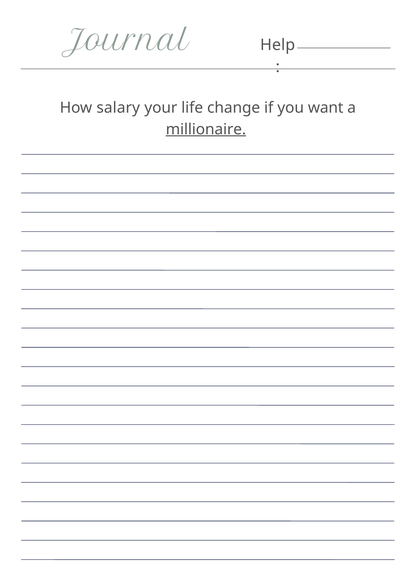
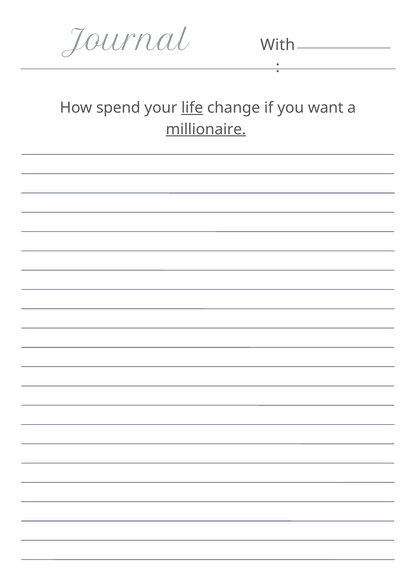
Help: Help -> With
salary: salary -> spend
life underline: none -> present
